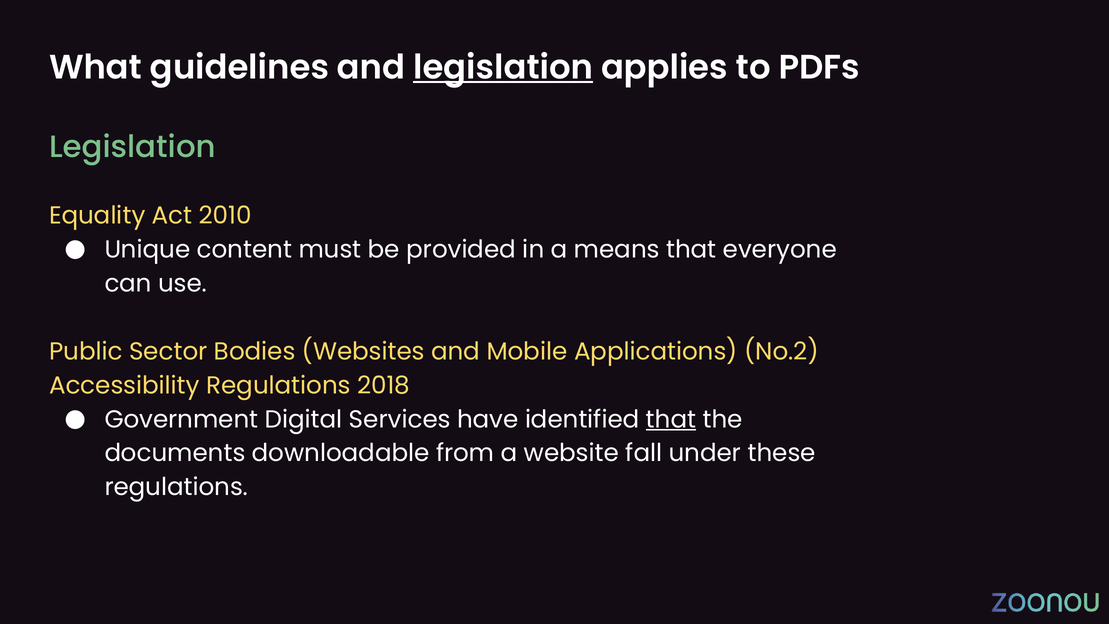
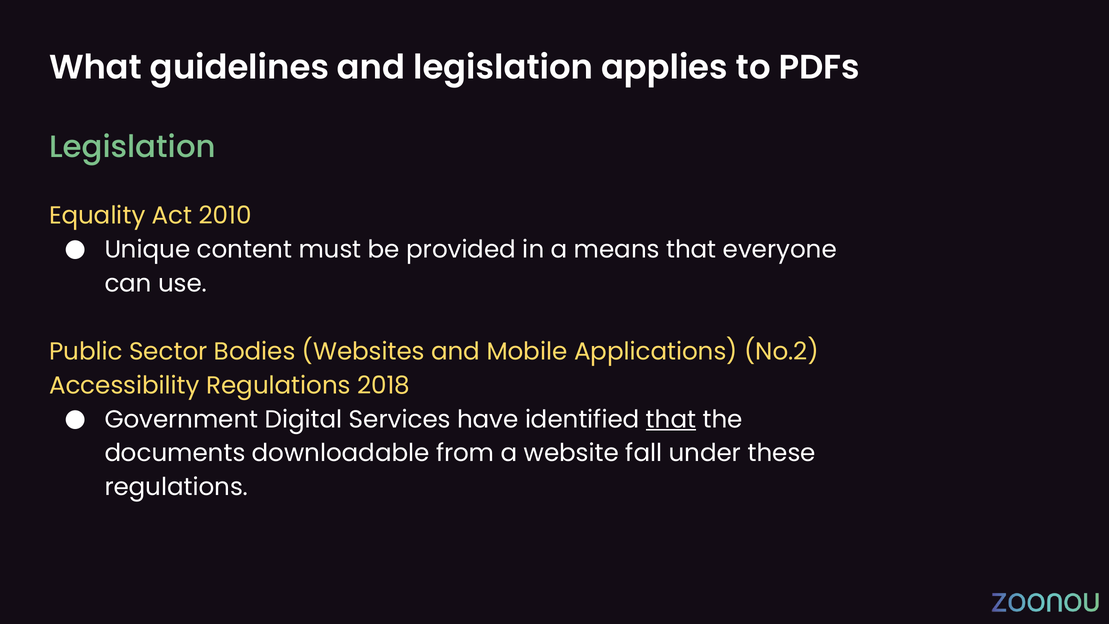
legislation at (503, 67) underline: present -> none
